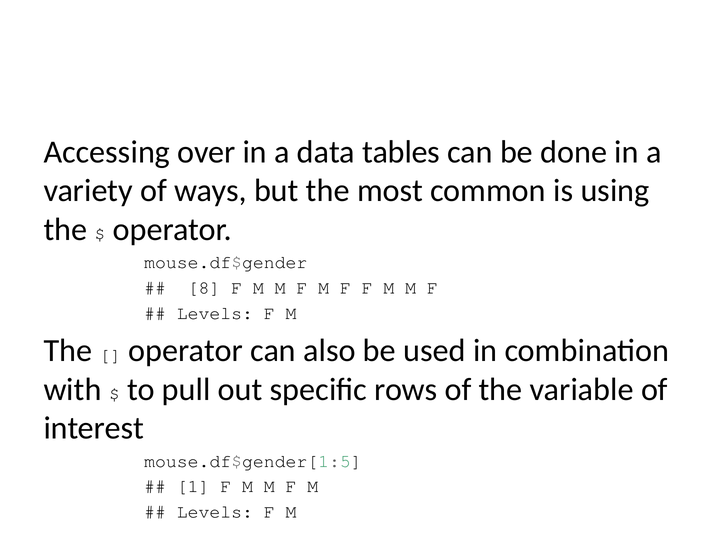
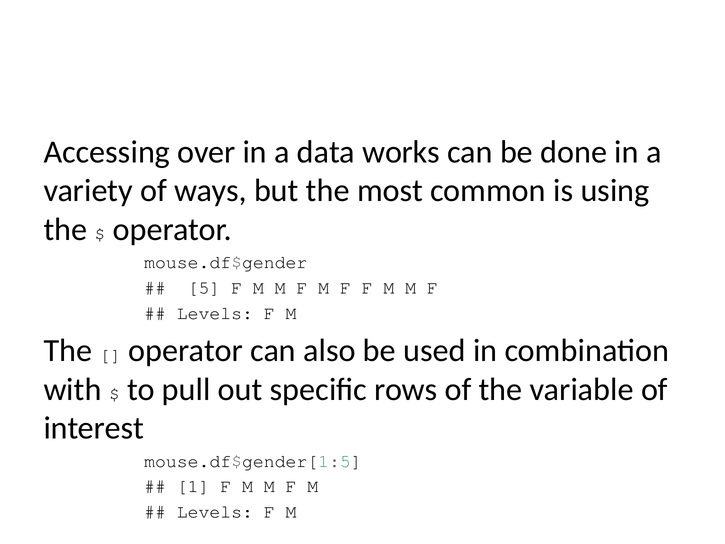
tables: tables -> works
8: 8 -> 5
